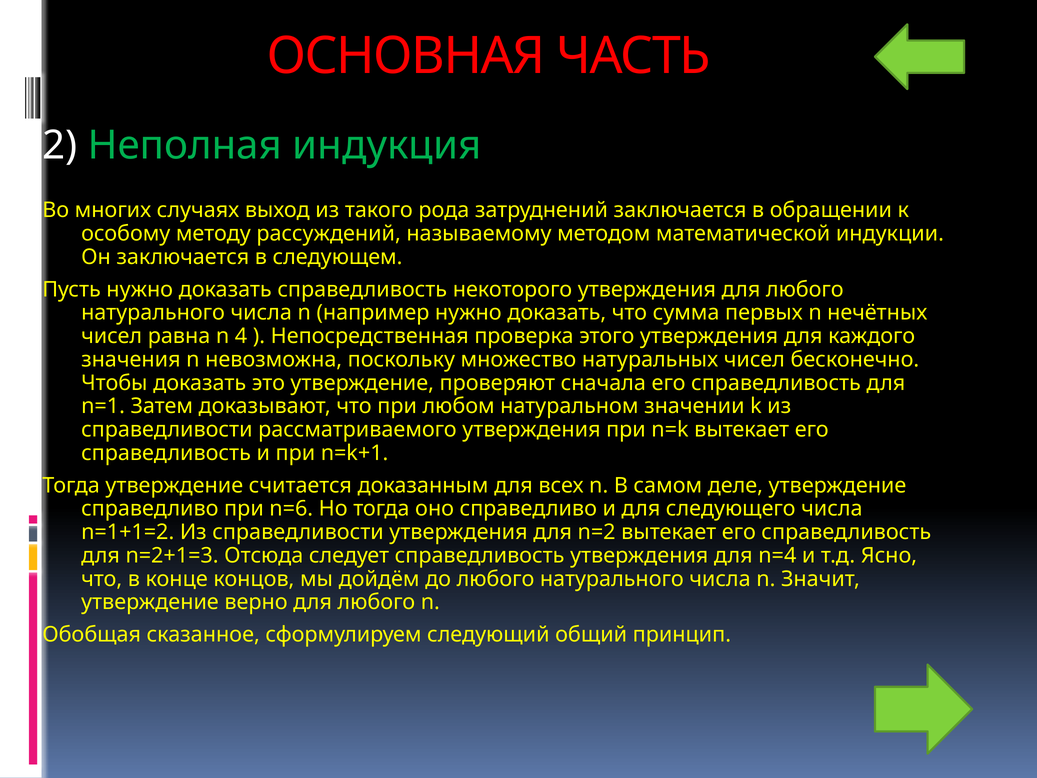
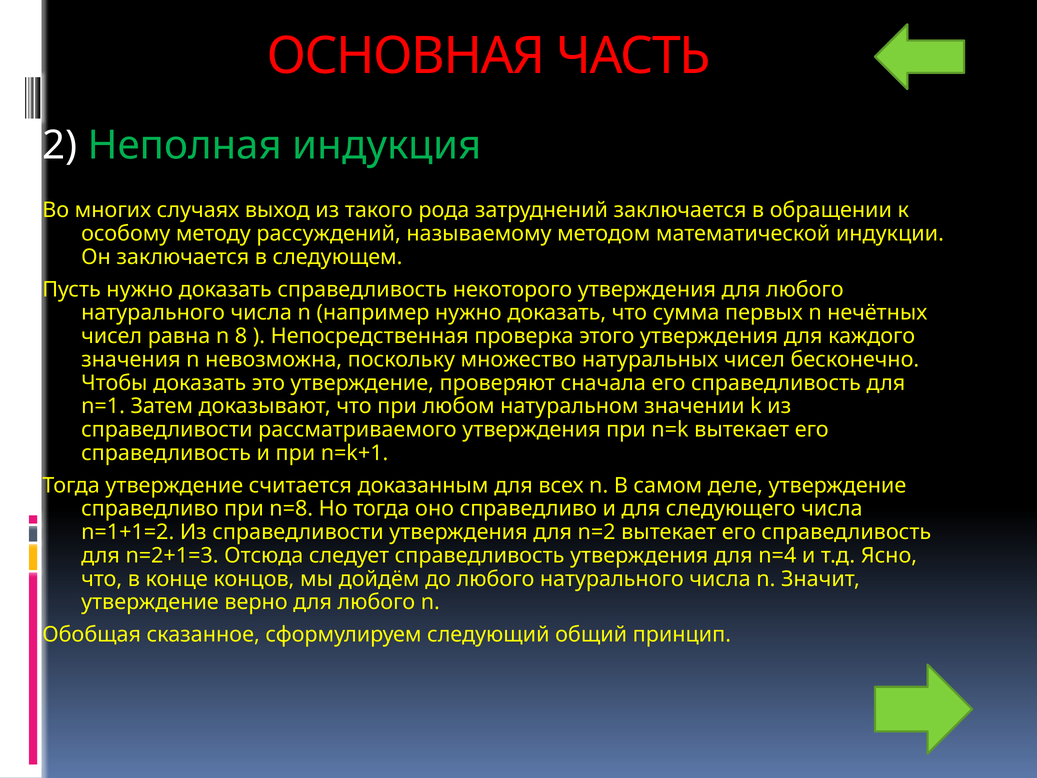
4: 4 -> 8
n=6: n=6 -> n=8
